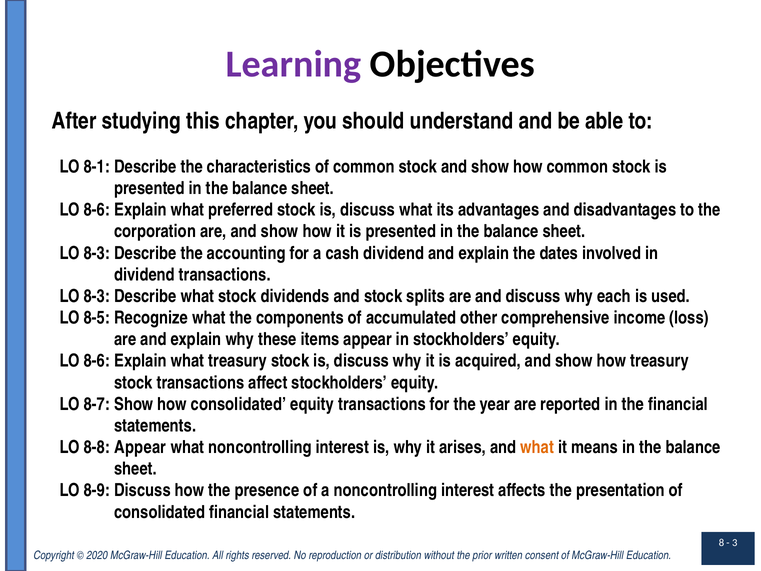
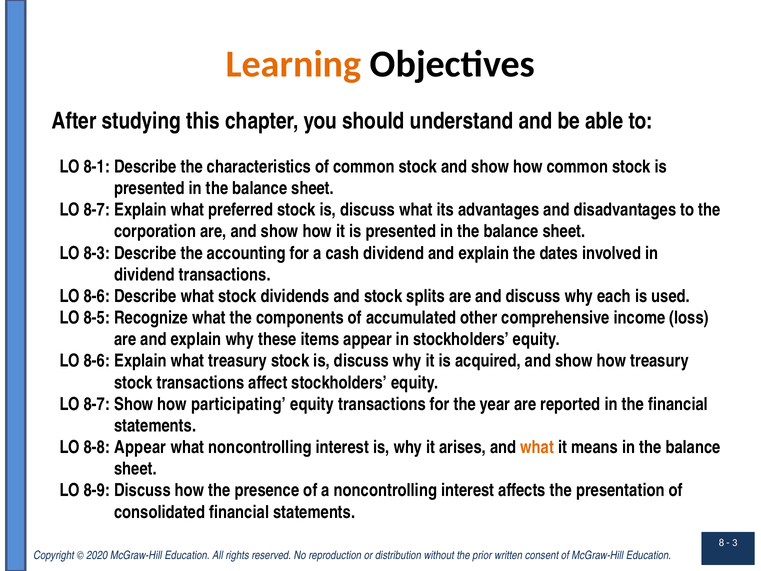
Learning colour: purple -> orange
8-6 at (97, 210): 8-6 -> 8-7
8-3 at (97, 296): 8-3 -> 8-6
how consolidated: consolidated -> participating
